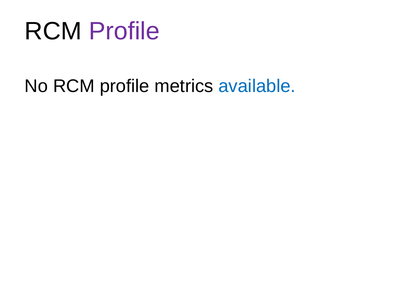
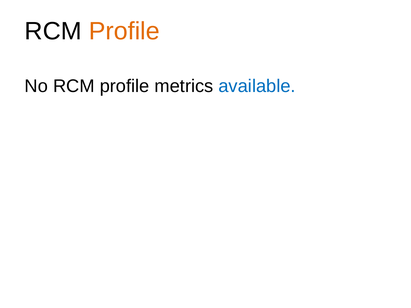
Profile at (124, 31) colour: purple -> orange
